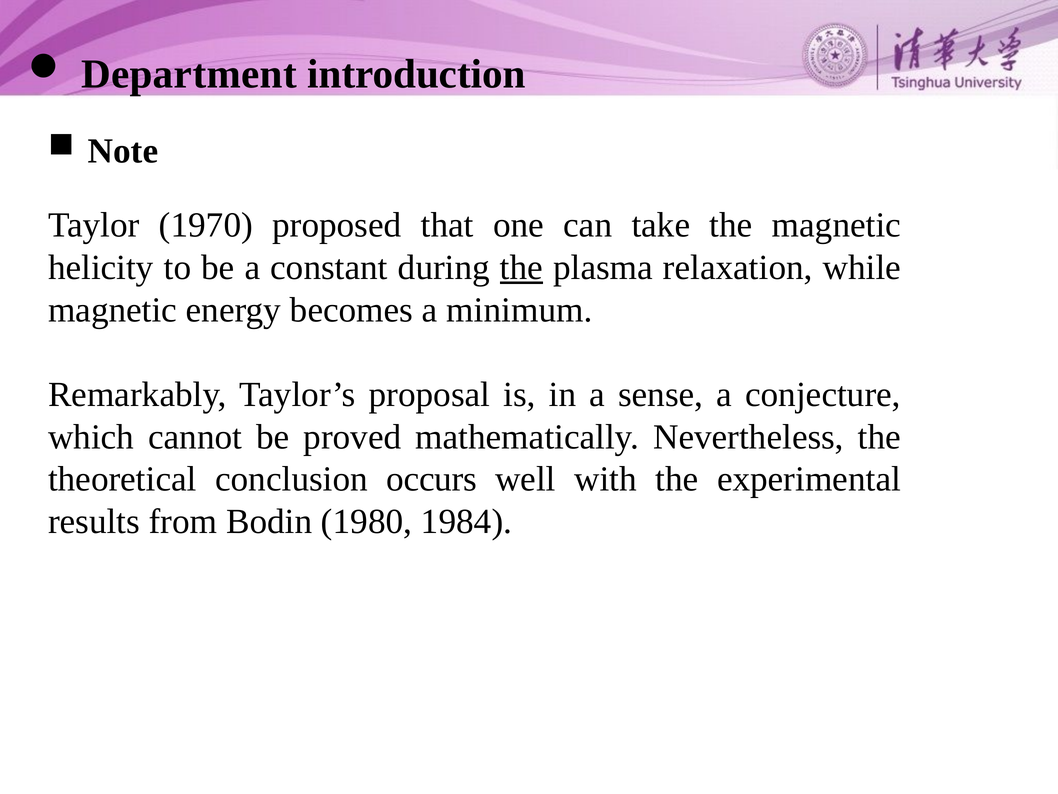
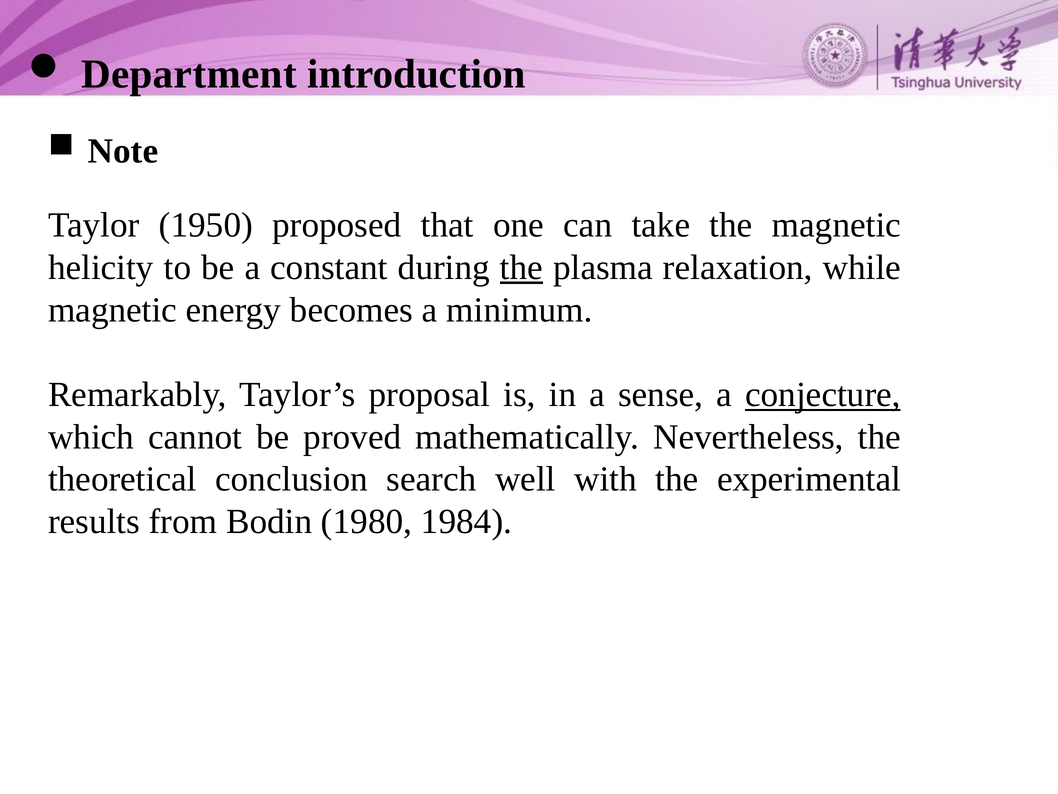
1970: 1970 -> 1950
conjecture underline: none -> present
occurs: occurs -> search
